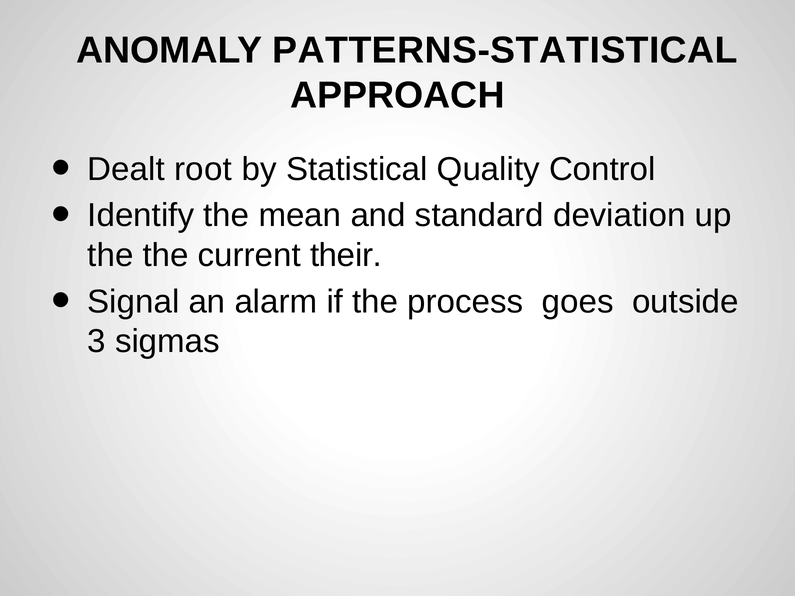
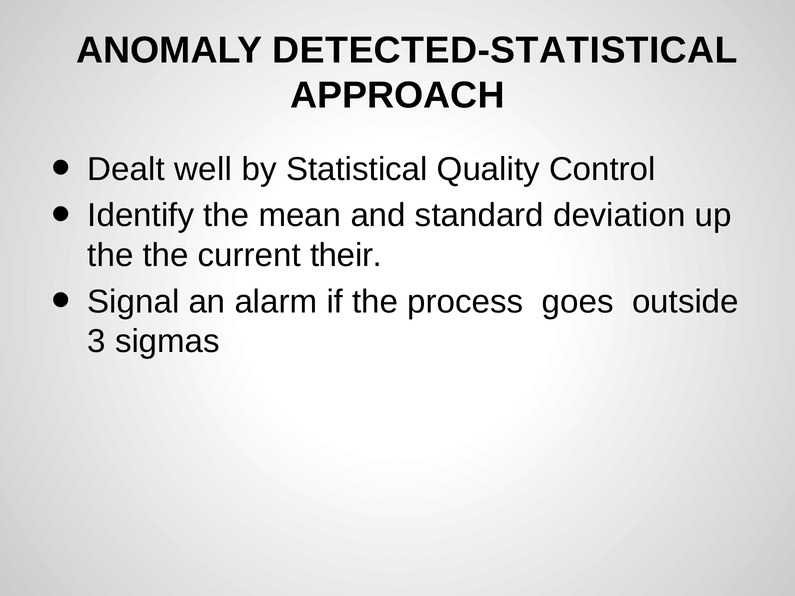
PATTERNS-STATISTICAL: PATTERNS-STATISTICAL -> DETECTED-STATISTICAL
root: root -> well
